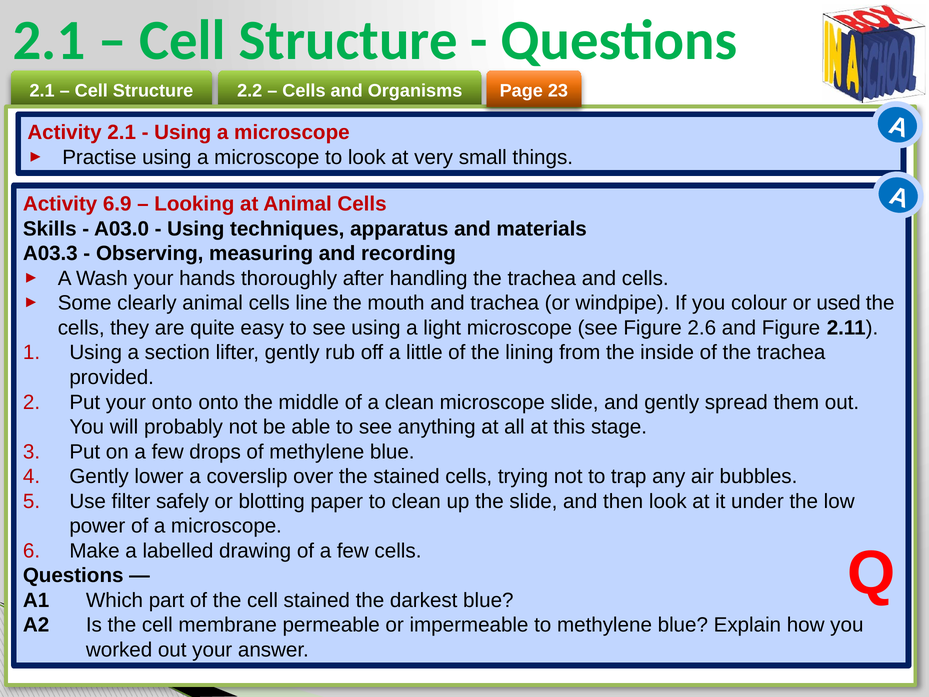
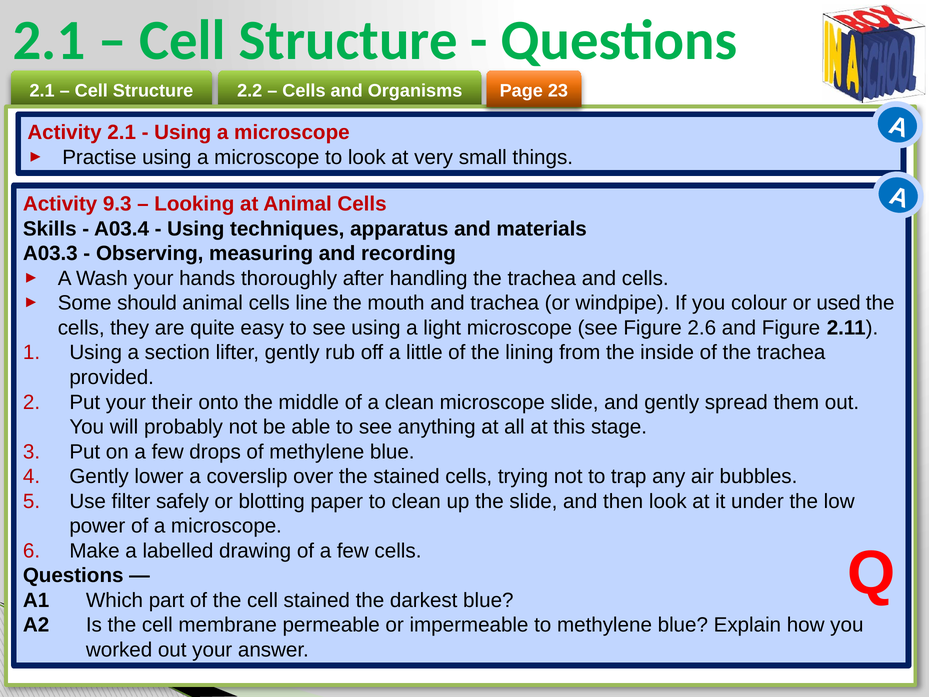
6.9: 6.9 -> 9.3
A03.0: A03.0 -> A03.4
clearly: clearly -> should
your onto: onto -> their
